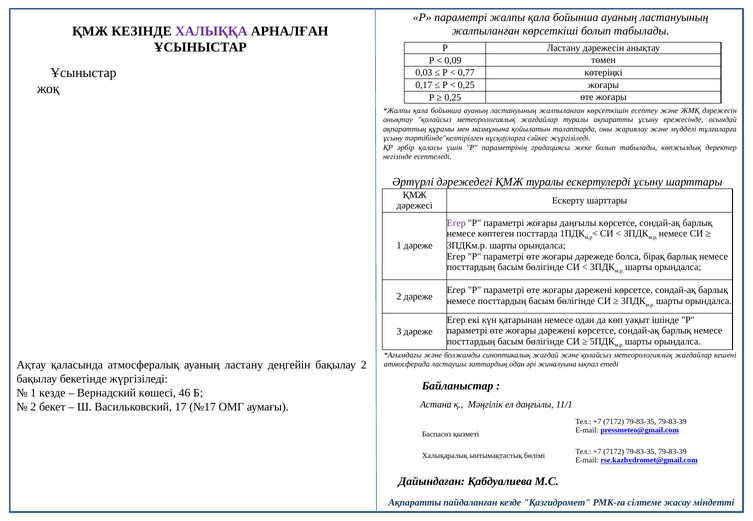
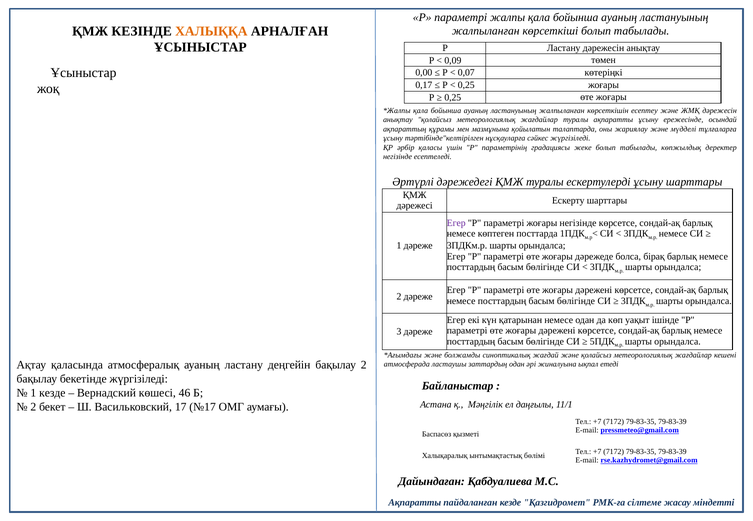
ХАЛЫҚҚА colour: purple -> orange
0,03: 0,03 -> 0,00
0,77: 0,77 -> 0,07
жоғары даңғылы: даңғылы -> негізінде
